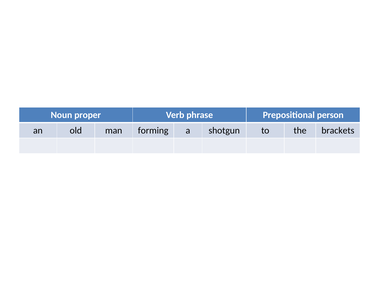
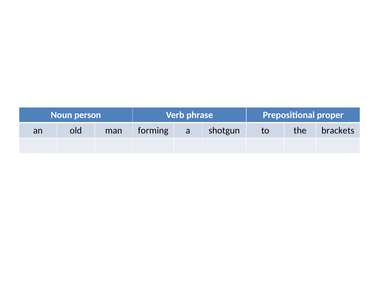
proper: proper -> person
person: person -> proper
